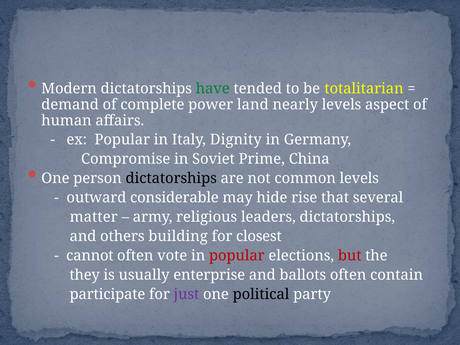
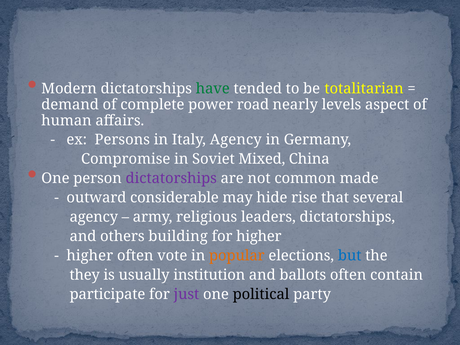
land: land -> road
ex Popular: Popular -> Persons
Italy Dignity: Dignity -> Agency
Prime: Prime -> Mixed
dictatorships at (171, 178) colour: black -> purple
common levels: levels -> made
matter at (94, 217): matter -> agency
for closest: closest -> higher
cannot at (90, 256): cannot -> higher
popular at (237, 256) colour: red -> orange
but colour: red -> blue
enterprise: enterprise -> institution
